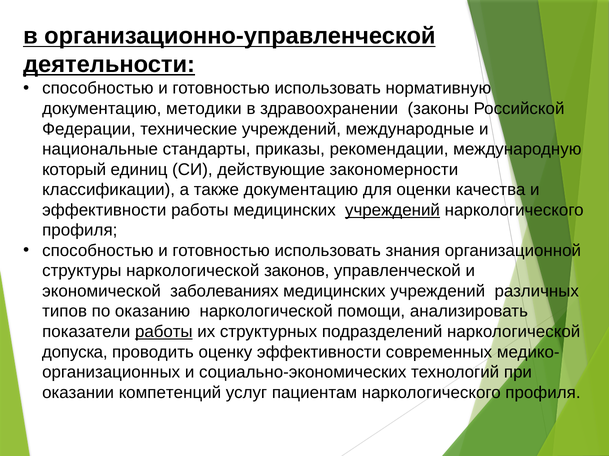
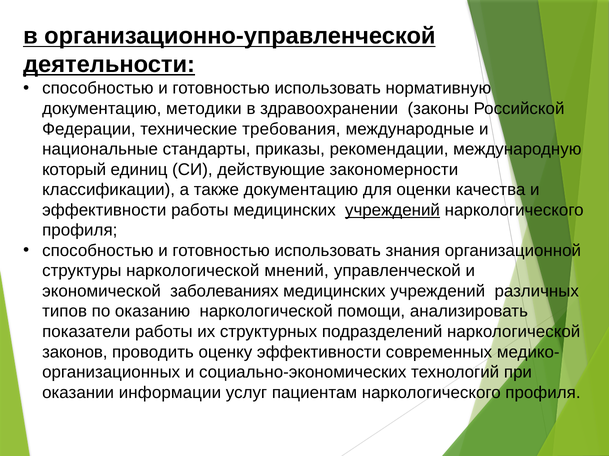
технические учреждений: учреждений -> требования
законов: законов -> мнений
работы at (164, 332) underline: present -> none
допуска: допуска -> законов
компетенций: компетенций -> информации
